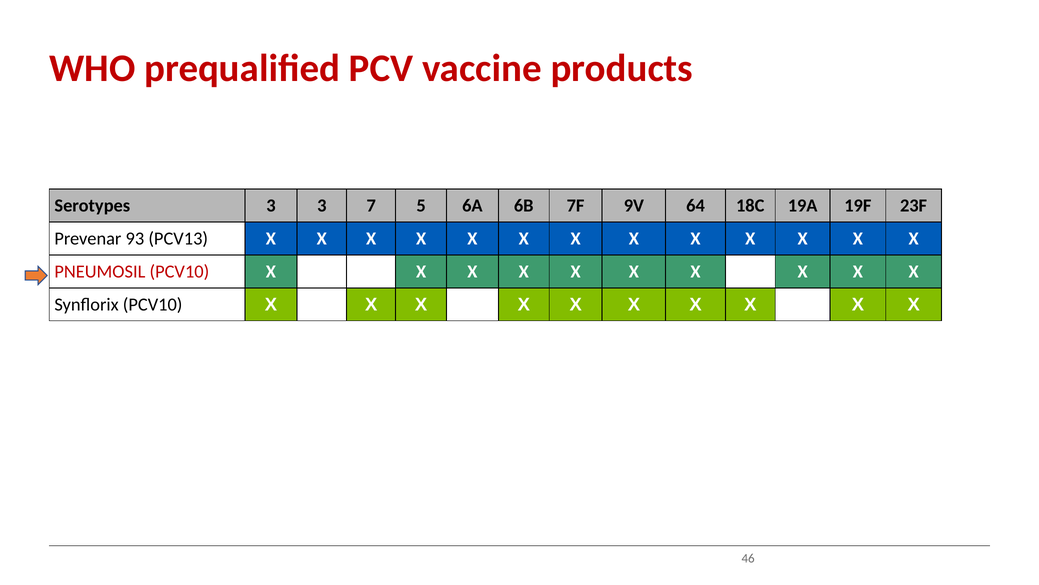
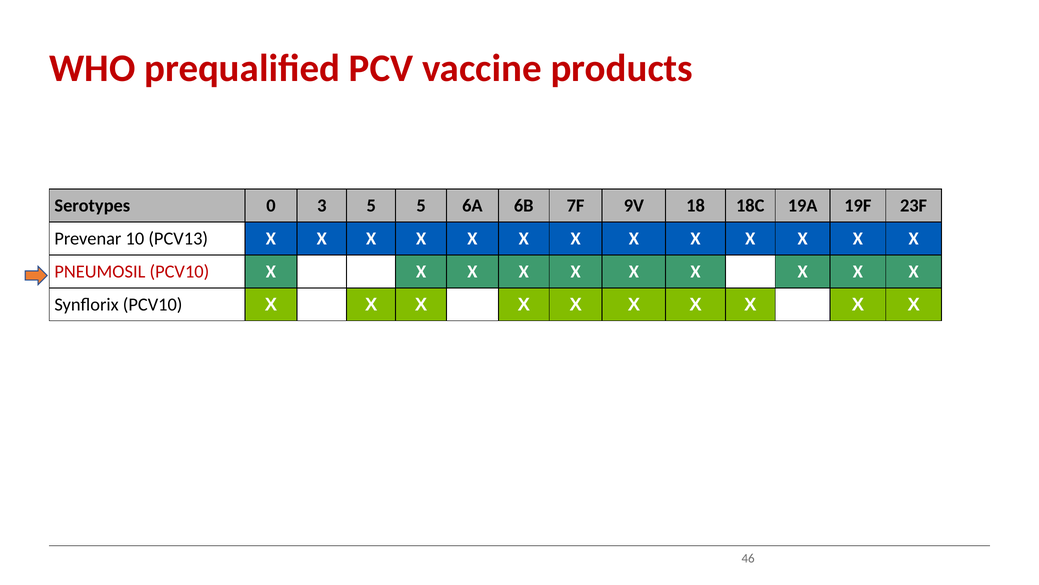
Serotypes 3: 3 -> 0
3 7: 7 -> 5
64: 64 -> 18
93: 93 -> 10
